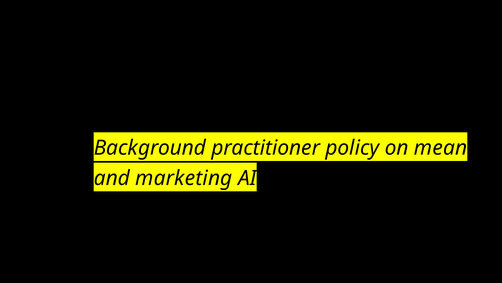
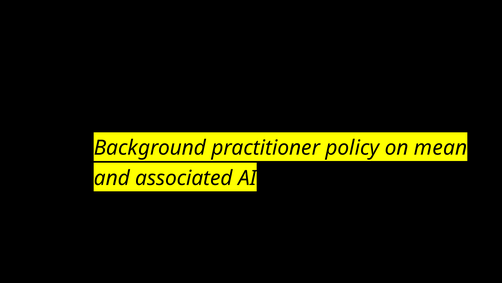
marketing: marketing -> associated
